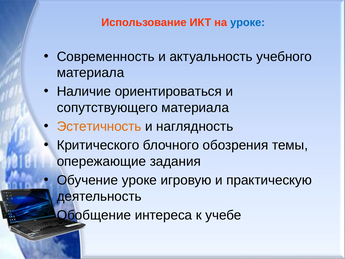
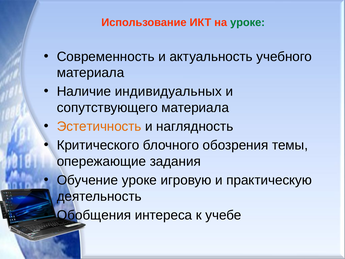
уроке at (248, 23) colour: blue -> green
ориентироваться: ориентироваться -> индивидуальных
Обобщение: Обобщение -> Обобщения
